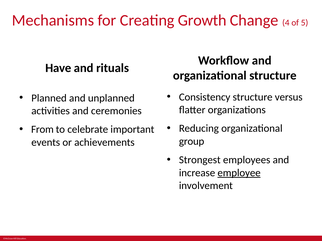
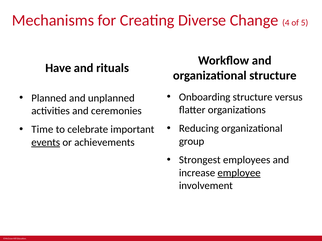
Growth: Growth -> Diverse
Consistency: Consistency -> Onboarding
From: From -> Time
events underline: none -> present
